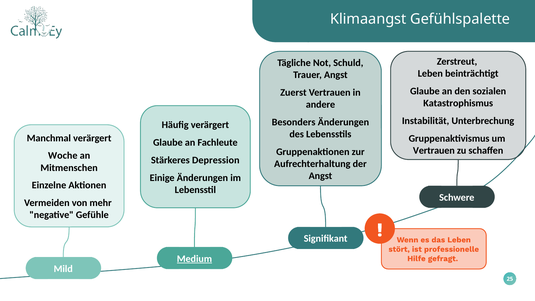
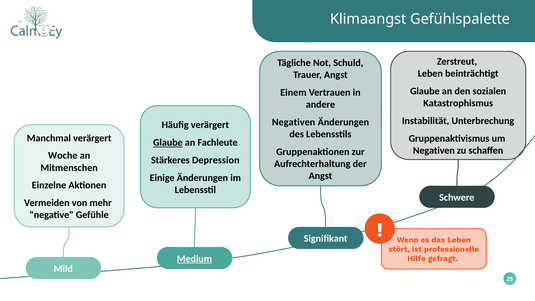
Zuerst: Zuerst -> Einem
Besonders at (294, 122): Besonders -> Negativen
Glaube at (168, 143) underline: none -> present
Vertrauen at (434, 151): Vertrauen -> Negativen
